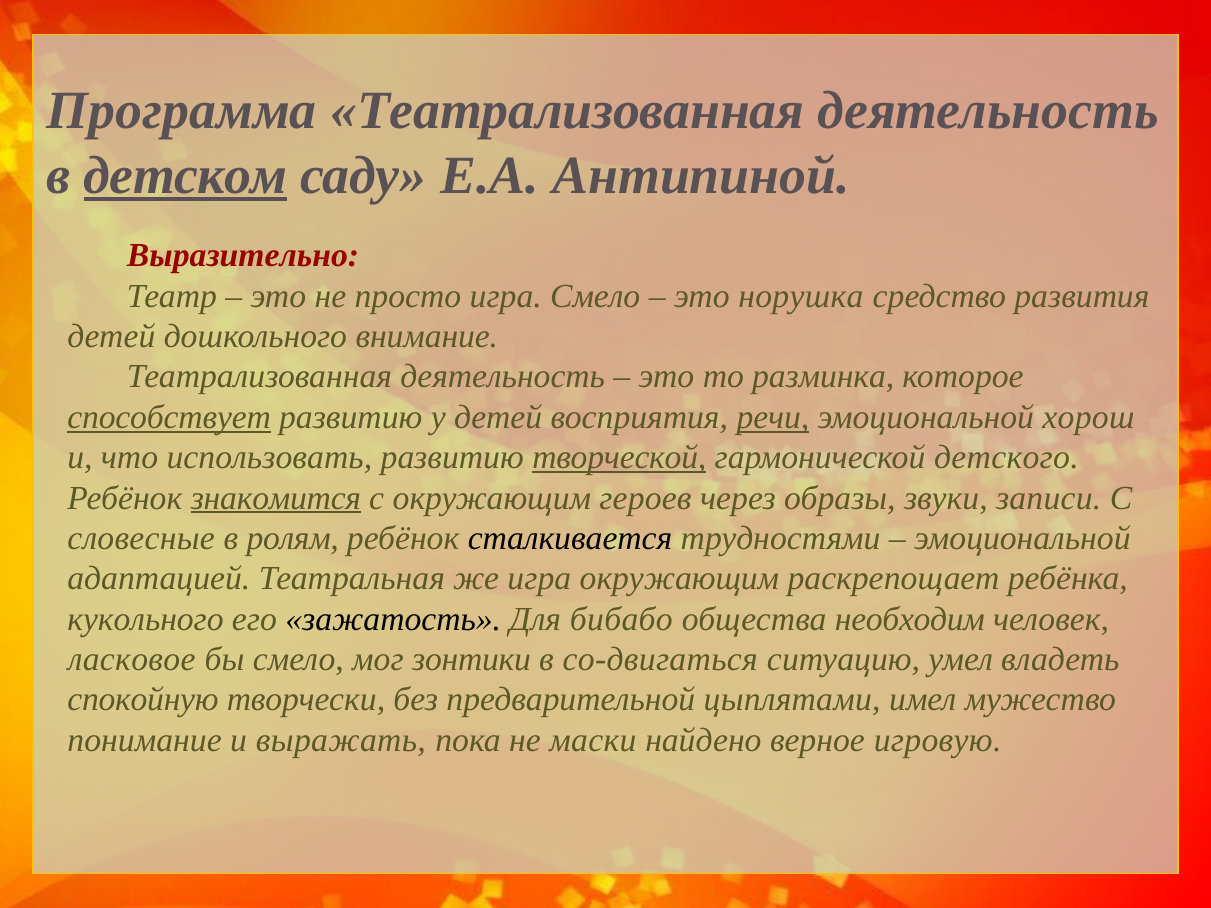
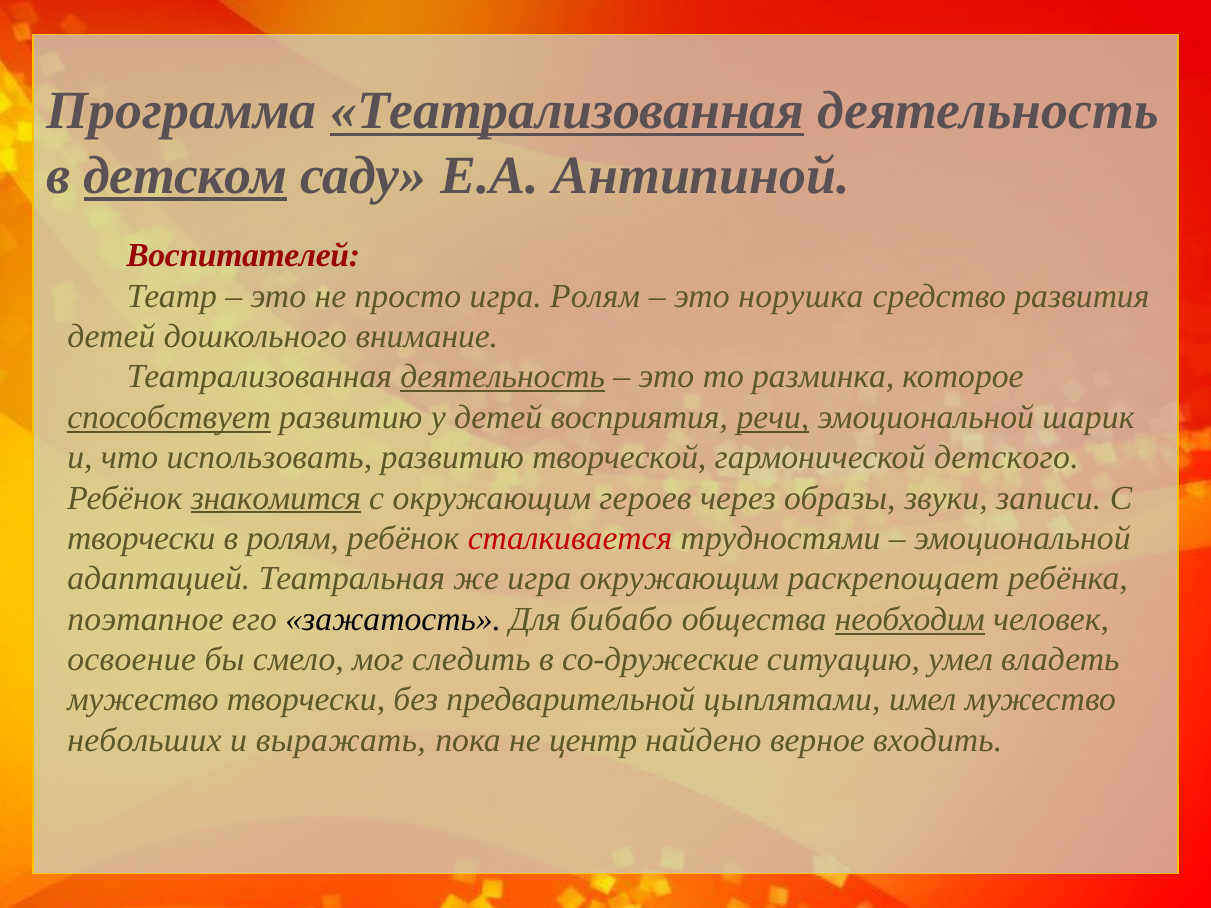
Театрализованная at (567, 111) underline: none -> present
Выразительно: Выразительно -> Воспитателей
игра Смело: Смело -> Ролям
деятельность at (503, 377) underline: none -> present
хорош: хорош -> шарик
творческой underline: present -> none
словесные at (141, 538): словесные -> творчески
сталкивается colour: black -> red
кукольного: кукольного -> поэтапное
необходим underline: none -> present
ласковое: ласковое -> освоение
зонтики: зонтики -> следить
со-двигаться: со-двигаться -> со-дружеские
спокойную at (143, 700): спокойную -> мужество
понимание: понимание -> небольших
маски: маски -> центр
игровую: игровую -> входить
